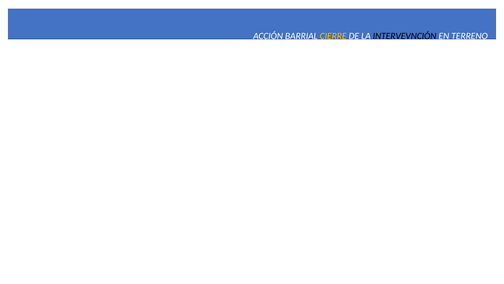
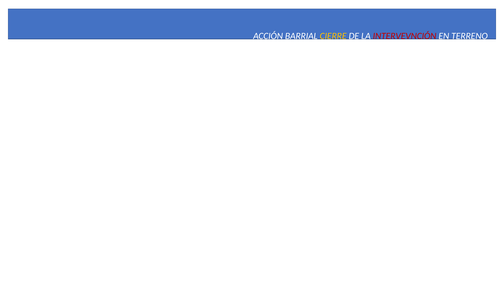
INTERVEVNCIÓN colour: black -> red
